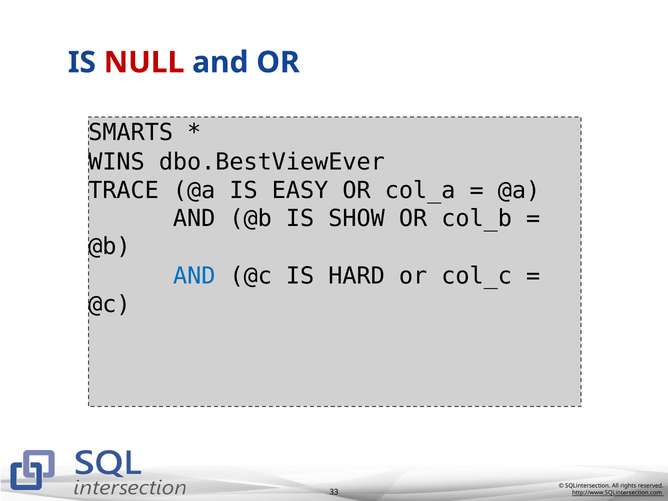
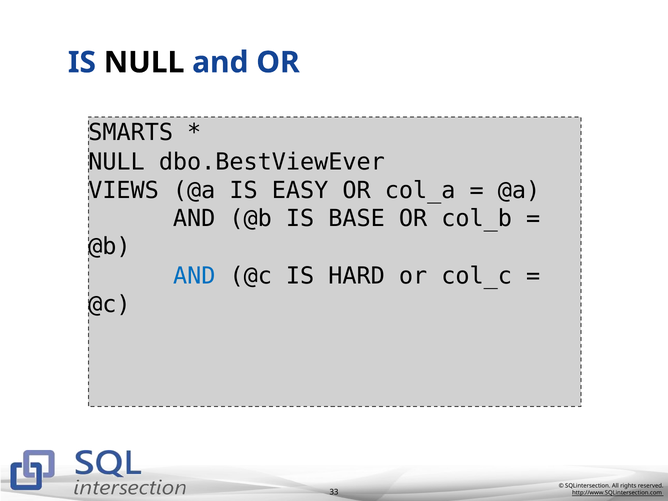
NULL at (144, 62) colour: red -> black
WINS at (117, 162): WINS -> NULL
TRACE: TRACE -> VIEWS
SHOW: SHOW -> BASE
